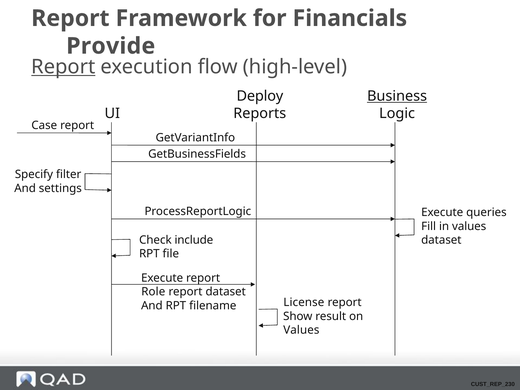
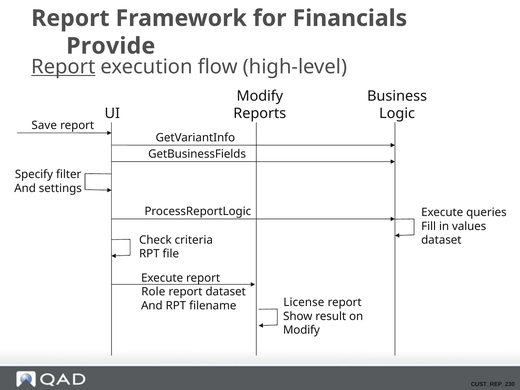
Deploy at (260, 96): Deploy -> Modify
Business underline: present -> none
Case: Case -> Save
include: include -> criteria
Values at (301, 330): Values -> Modify
